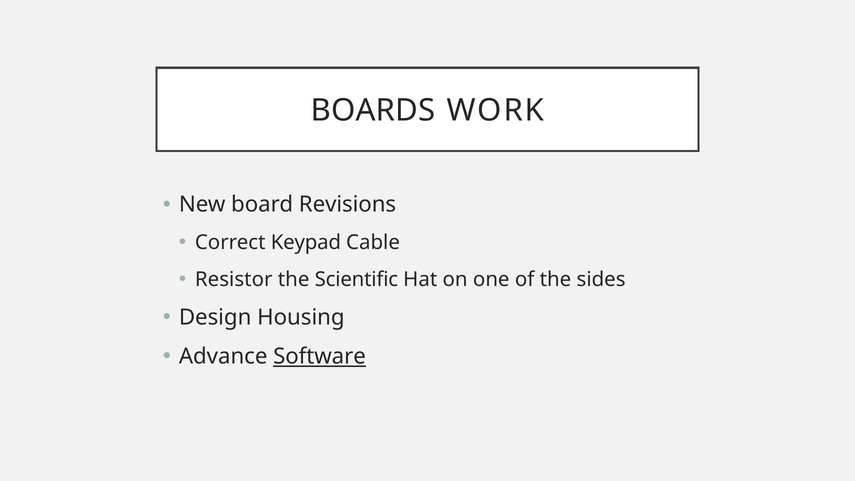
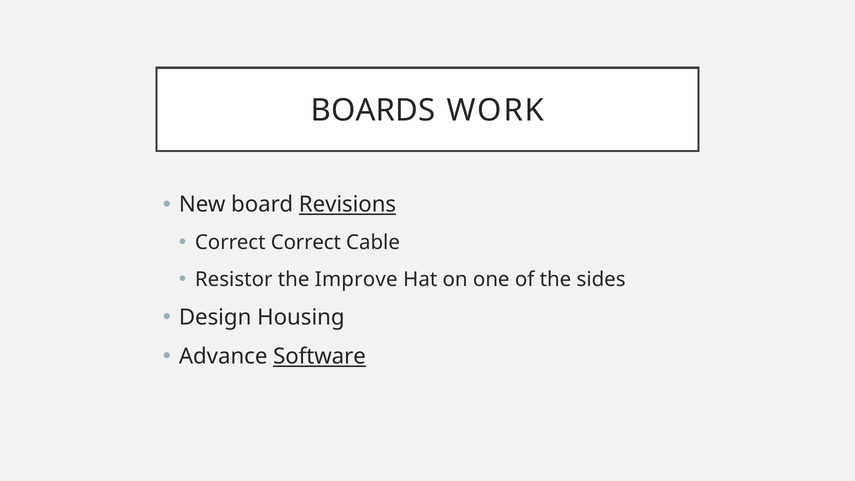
Revisions underline: none -> present
Correct Keypad: Keypad -> Correct
Scientific: Scientific -> Improve
